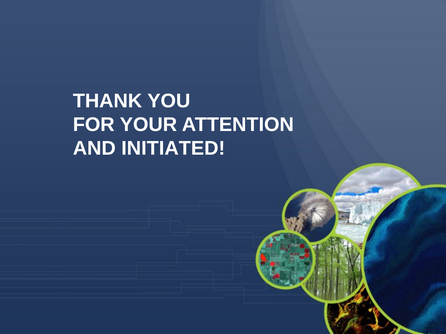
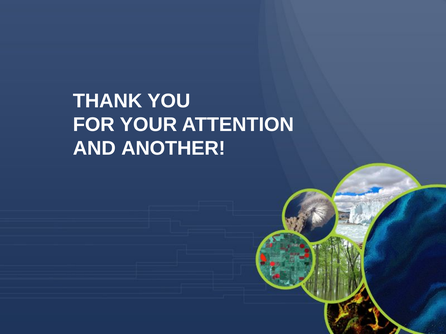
INITIATED: INITIATED -> ANOTHER
